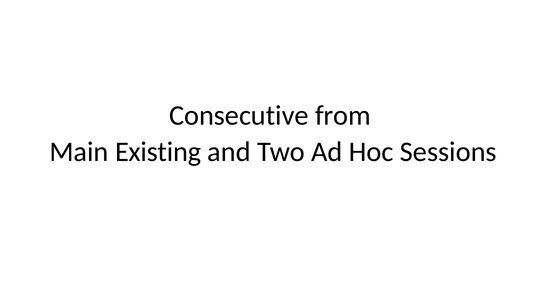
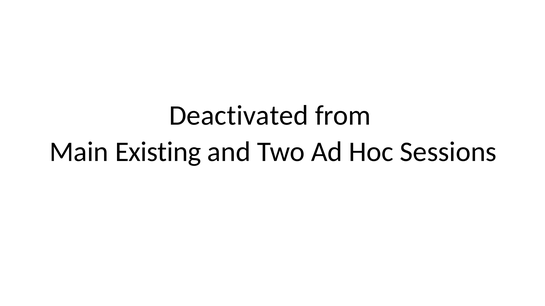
Consecutive: Consecutive -> Deactivated
